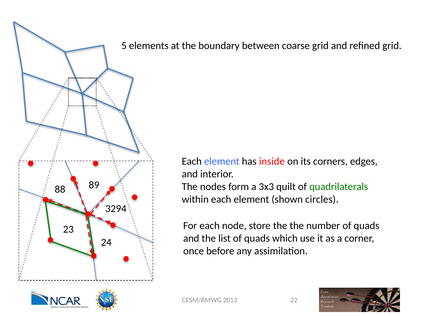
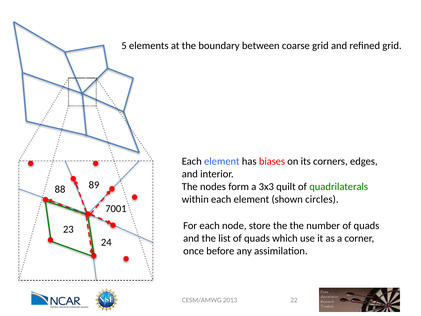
inside: inside -> biases
3294: 3294 -> 7001
